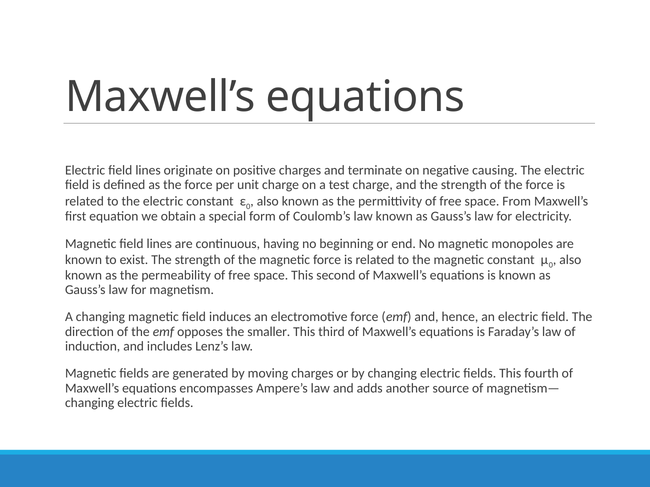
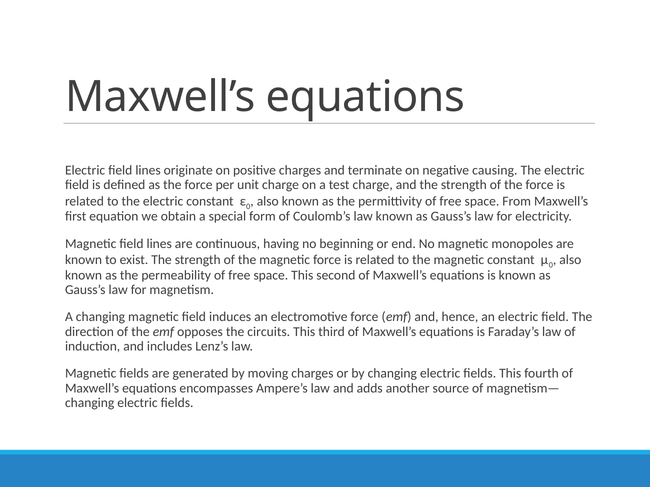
smaller: smaller -> circuits
